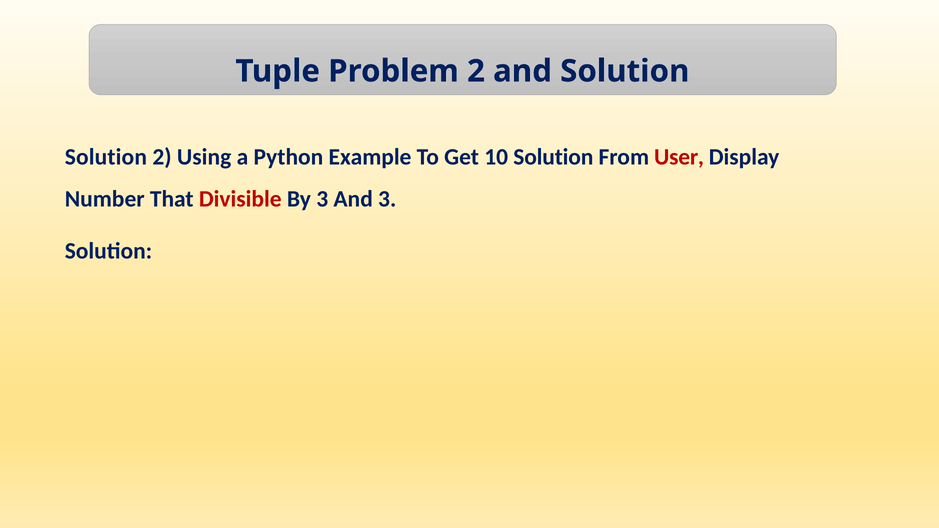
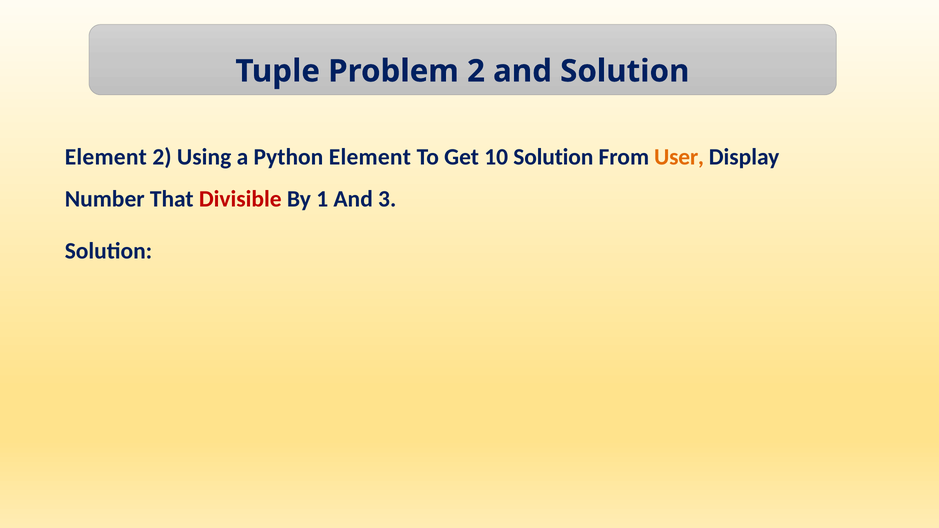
Solution at (106, 157): Solution -> Element
Python Example: Example -> Element
User colour: red -> orange
By 3: 3 -> 1
